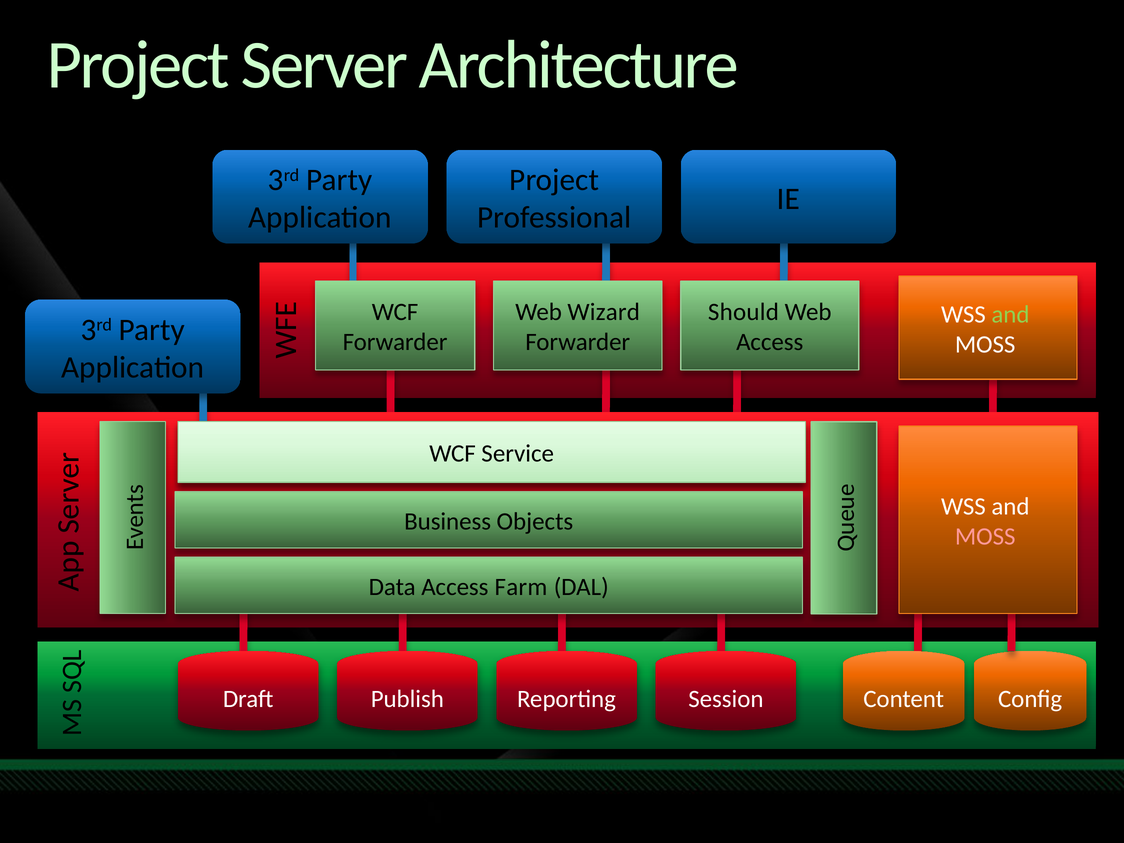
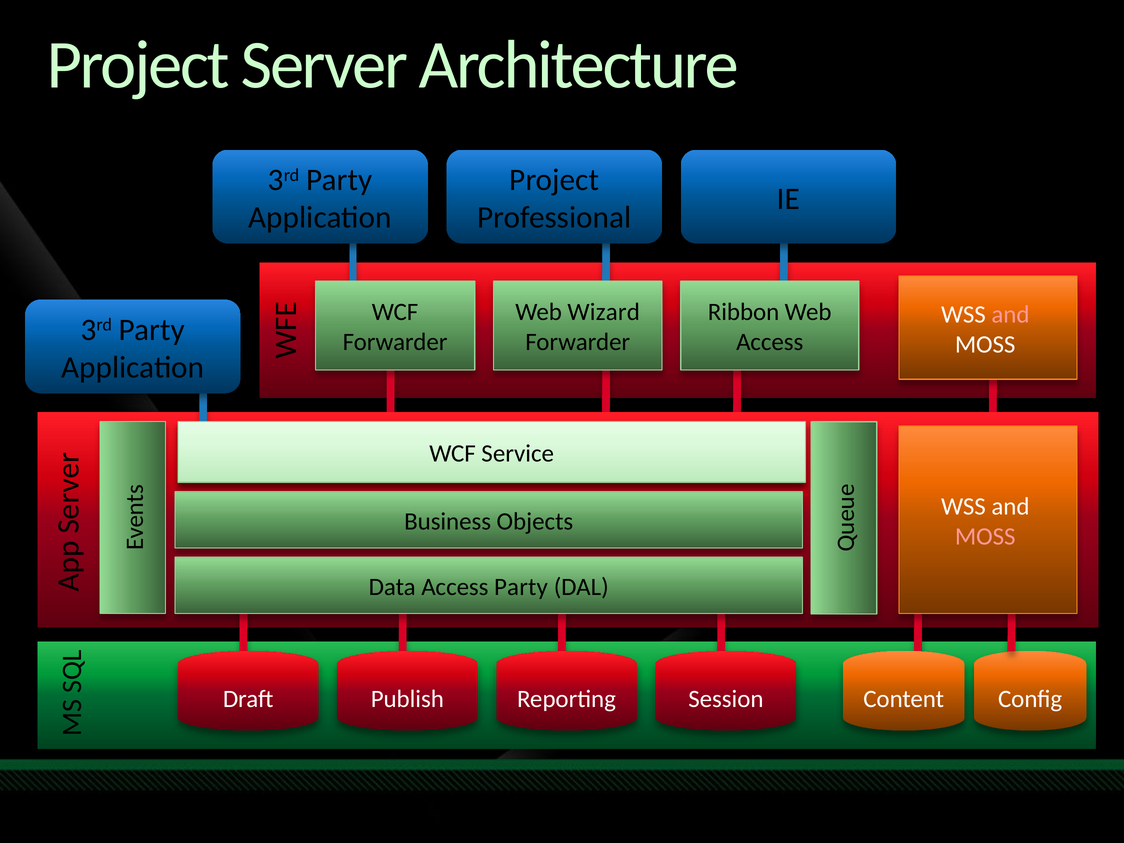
Should: Should -> Ribbon
and at (1010, 315) colour: light green -> pink
Access Farm: Farm -> Party
